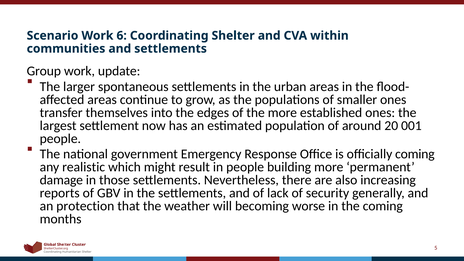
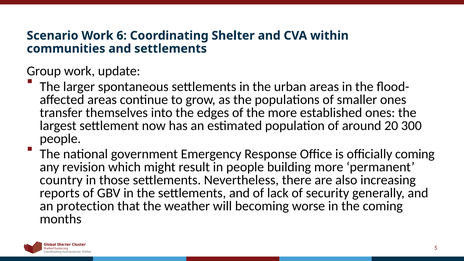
001: 001 -> 300
realistic: realistic -> revision
damage: damage -> country
